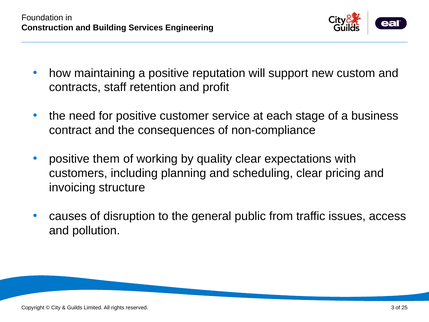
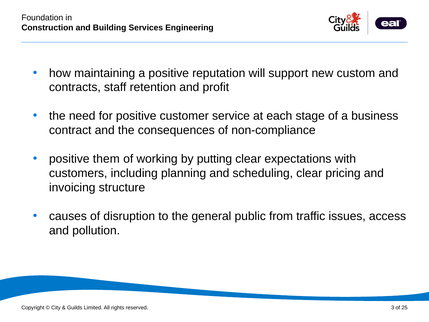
quality: quality -> putting
